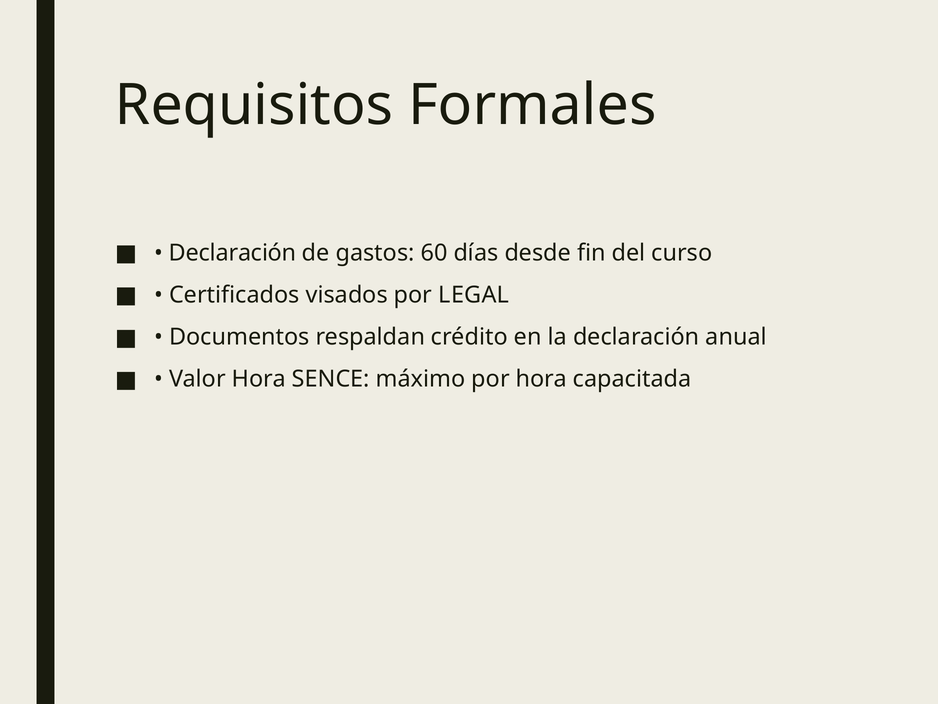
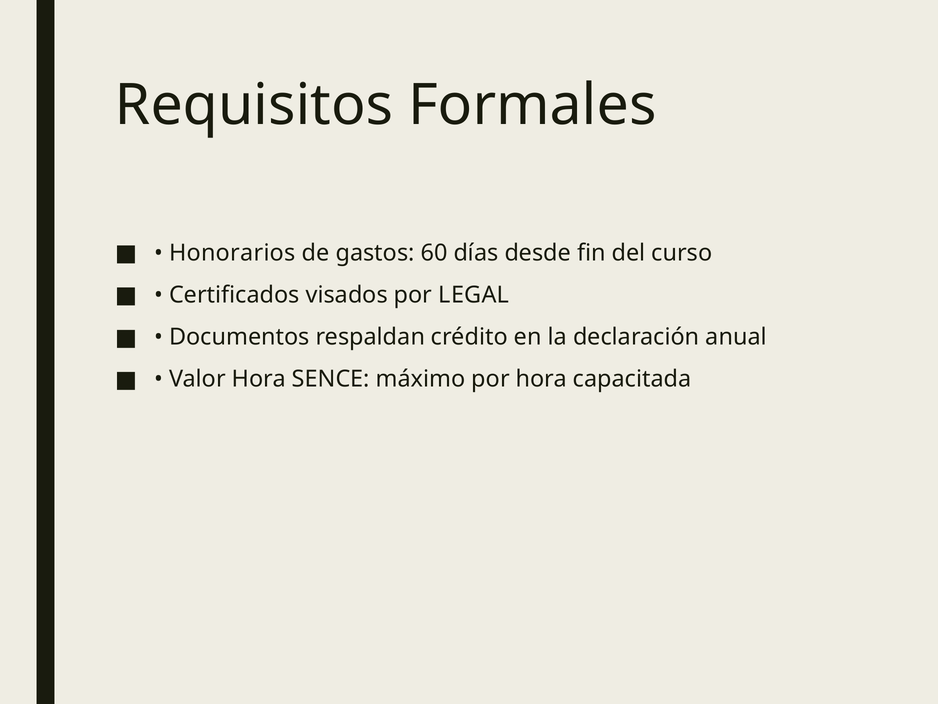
Declaración at (233, 253): Declaración -> Honorarios
